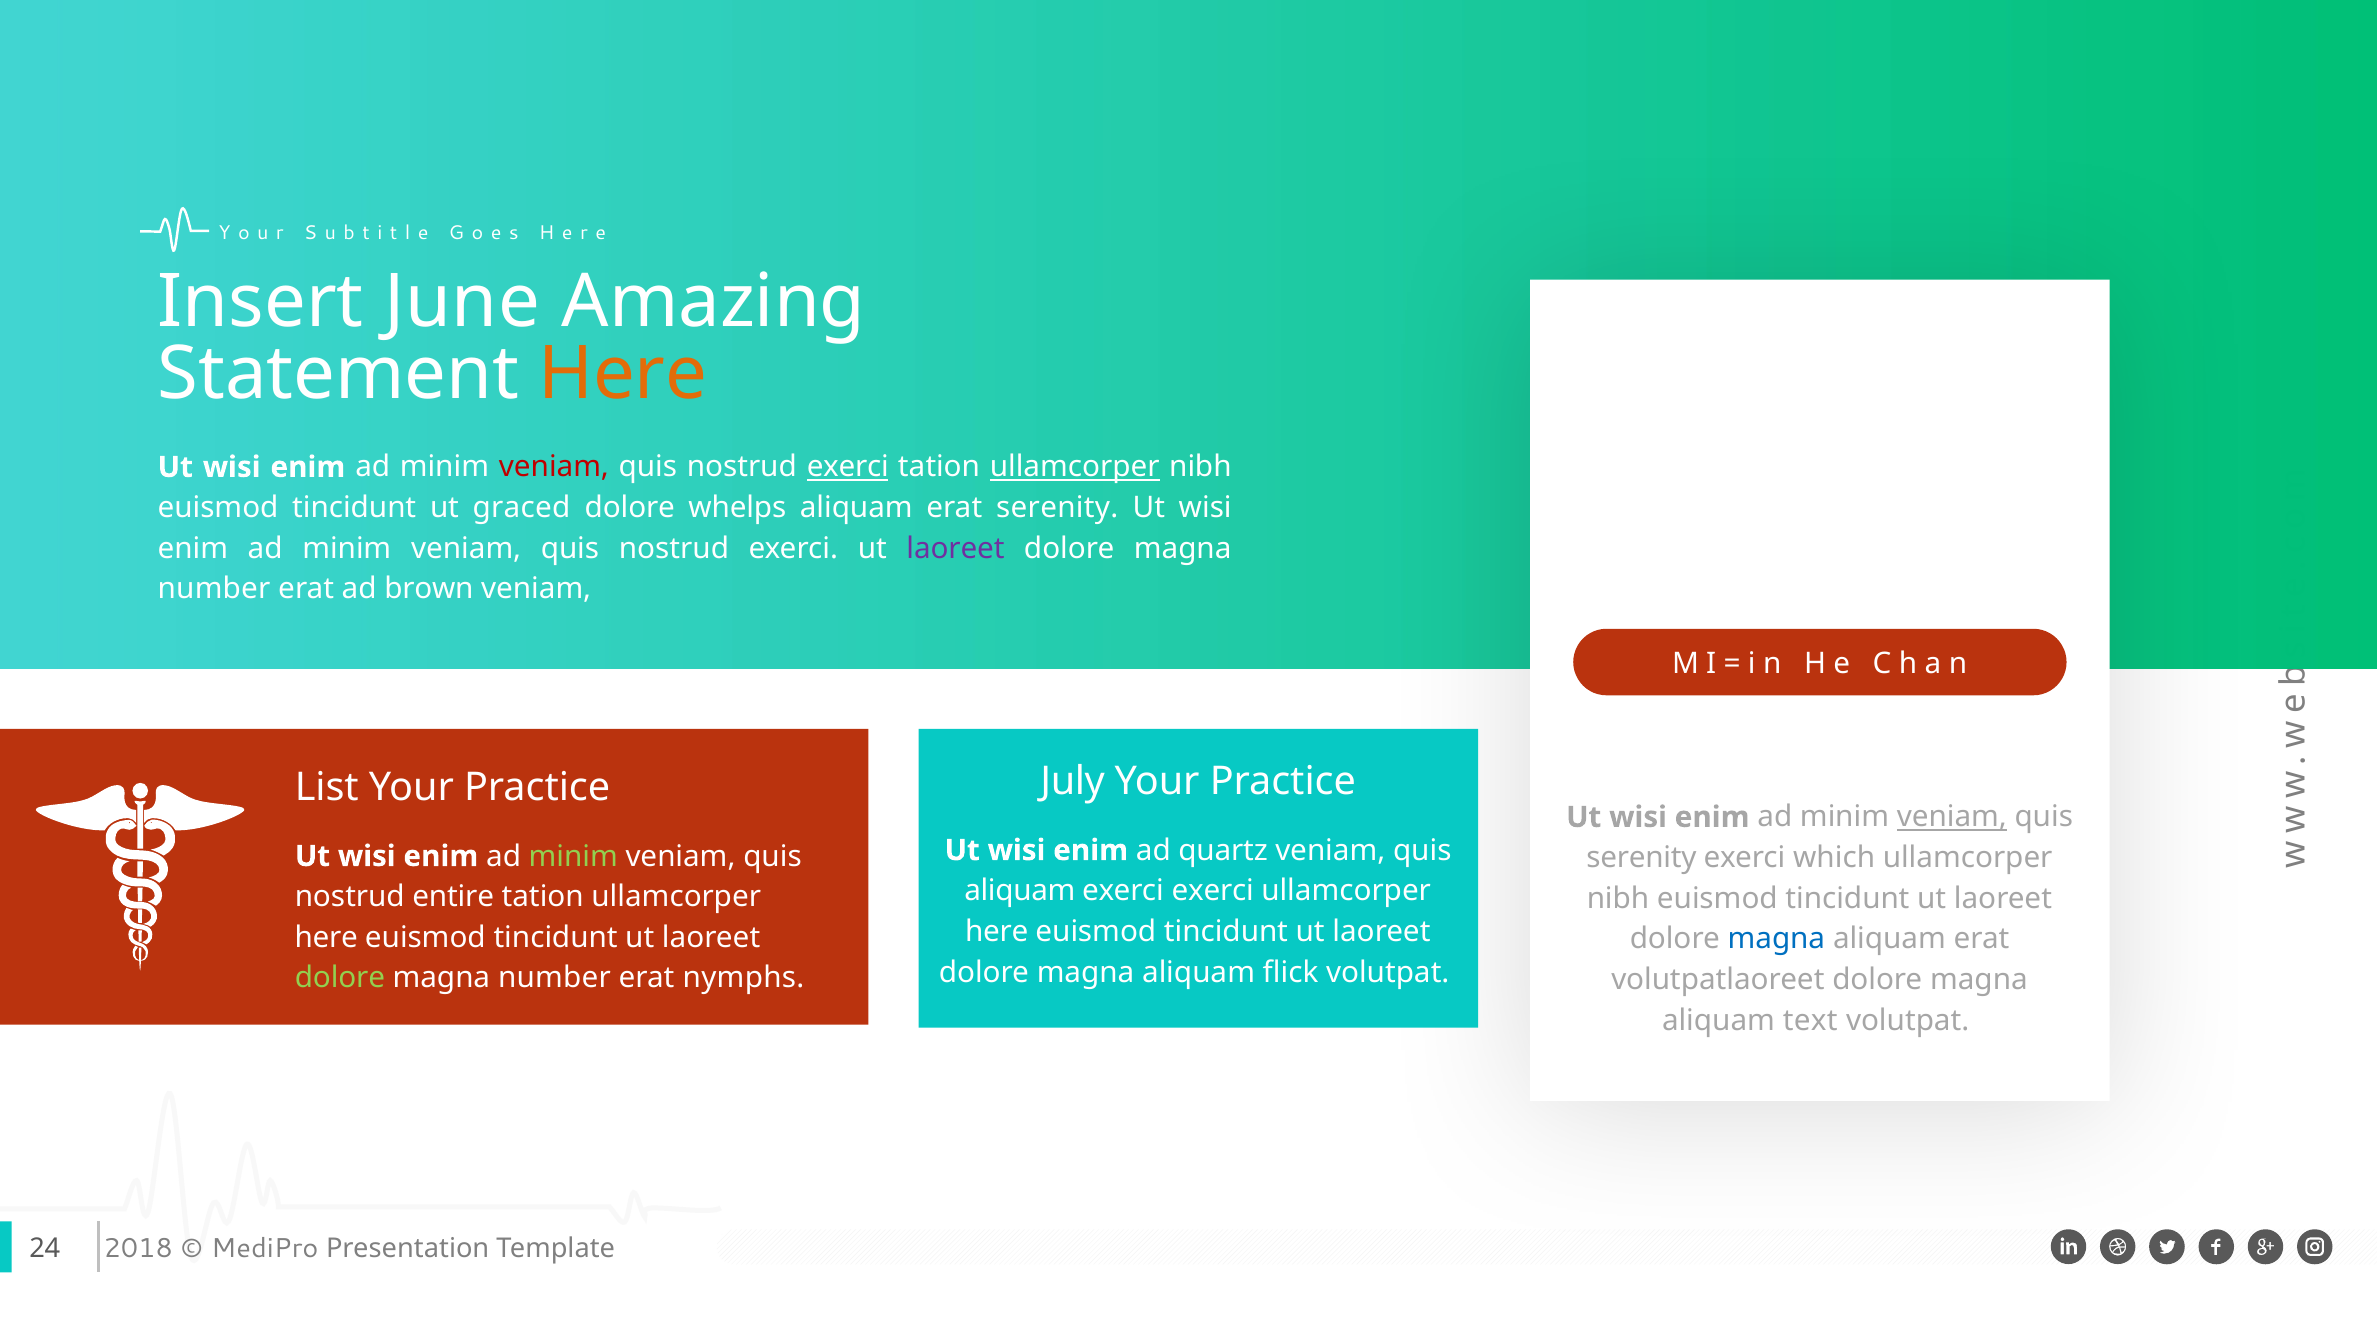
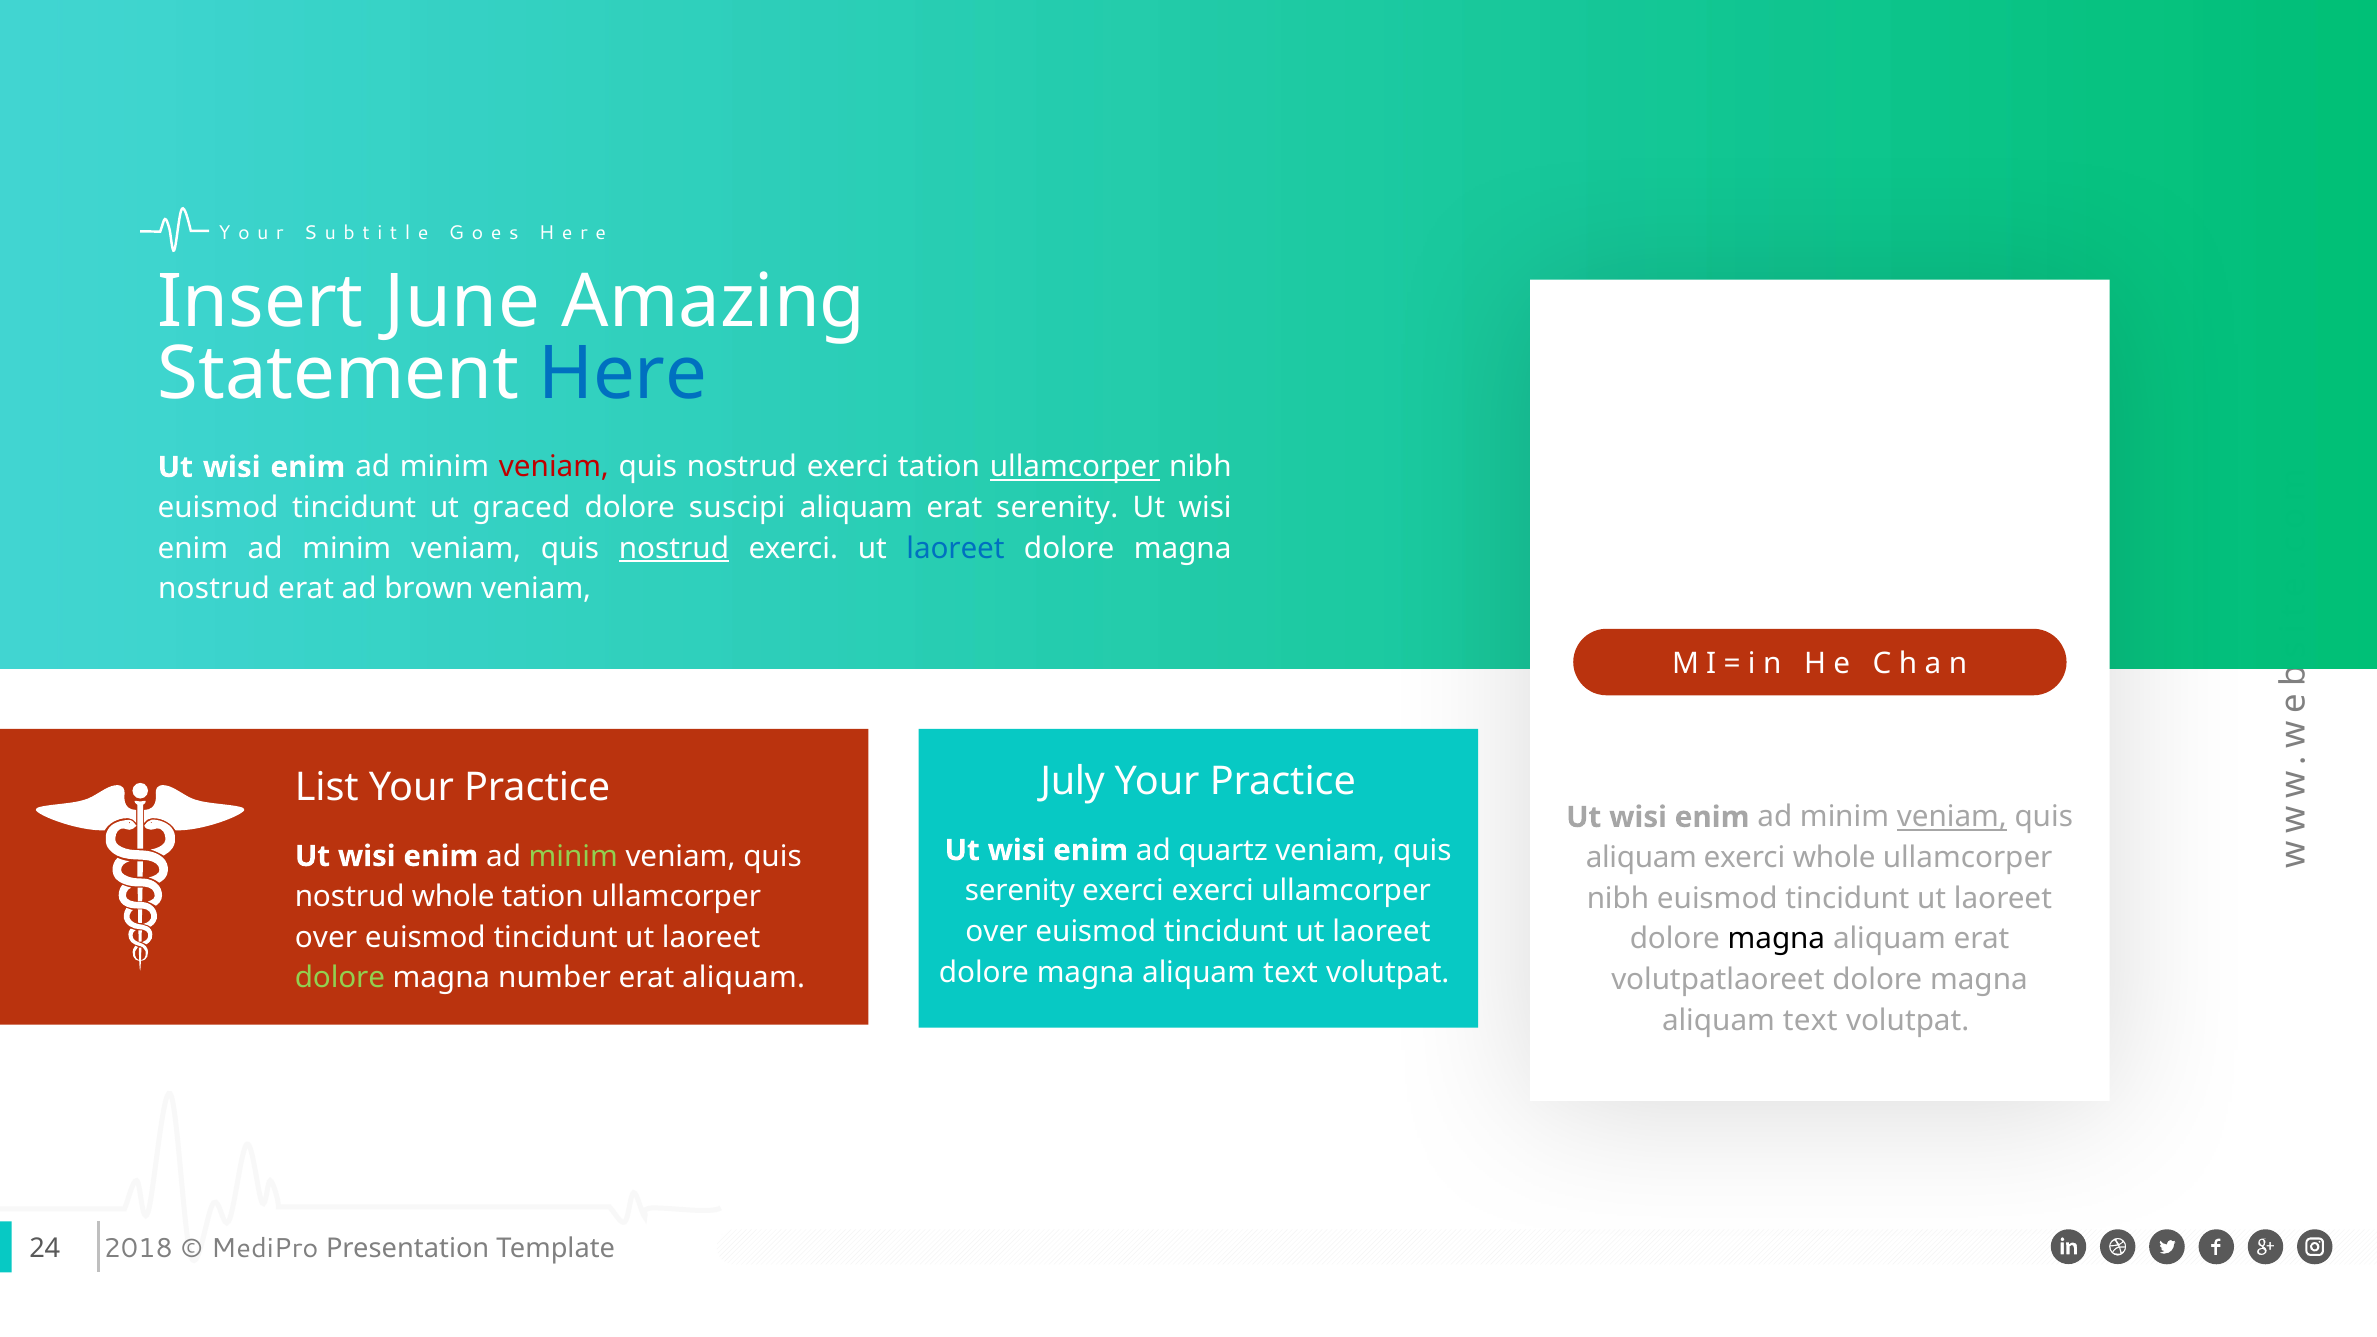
Here at (623, 374) colour: orange -> blue
exerci at (848, 467) underline: present -> none
whelps: whelps -> suscipi
nostrud at (674, 548) underline: none -> present
laoreet at (955, 548) colour: purple -> blue
number at (214, 589): number -> nostrud
serenity at (1641, 858): serenity -> aliquam
exerci which: which -> whole
aliquam at (1020, 891): aliquam -> serenity
nostrud entire: entire -> whole
here at (997, 932): here -> over
here at (326, 938): here -> over
magna at (1776, 939) colour: blue -> black
flick at (1291, 972): flick -> text
erat nymphs: nymphs -> aliquam
